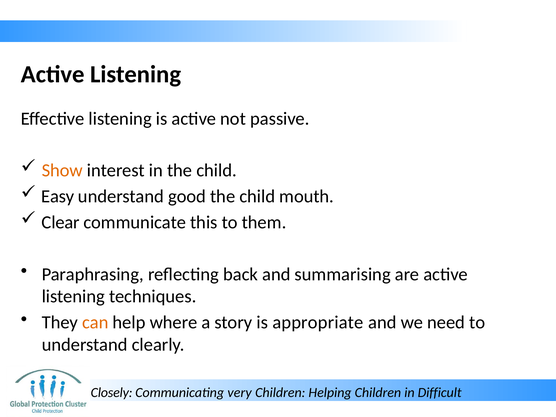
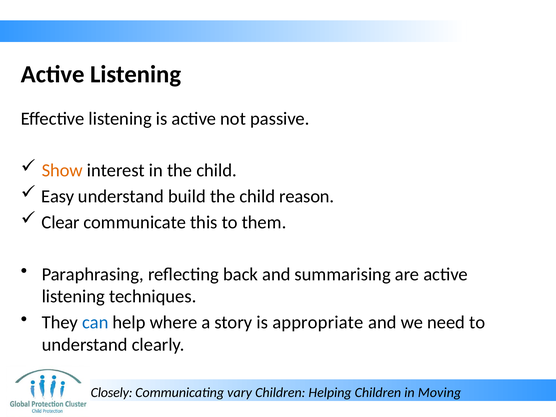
good: good -> build
mouth: mouth -> reason
can colour: orange -> blue
very: very -> vary
Difficult: Difficult -> Moving
